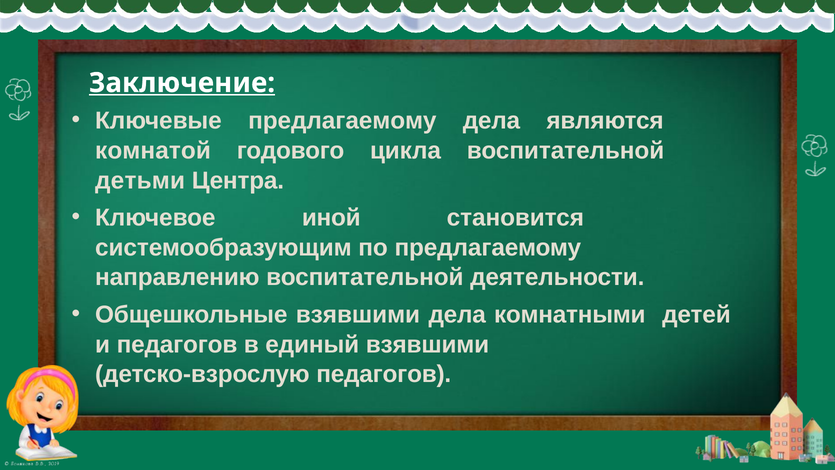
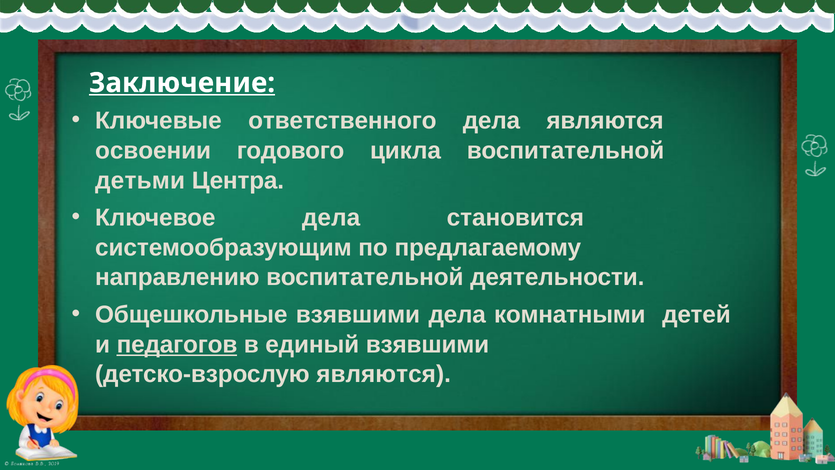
Ключевые предлагаемому: предлагаемому -> ответственного
комнатой: комнатой -> освоении
Ключевое иной: иной -> дела
педагогов at (177, 344) underline: none -> present
детско-взрослую педагогов: педагогов -> являются
